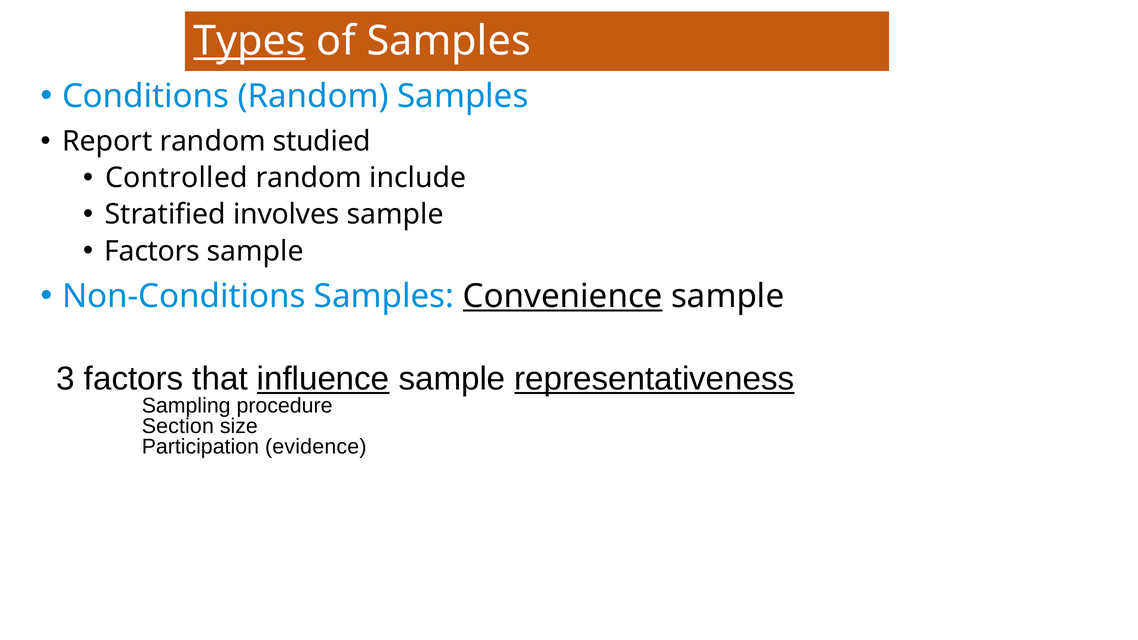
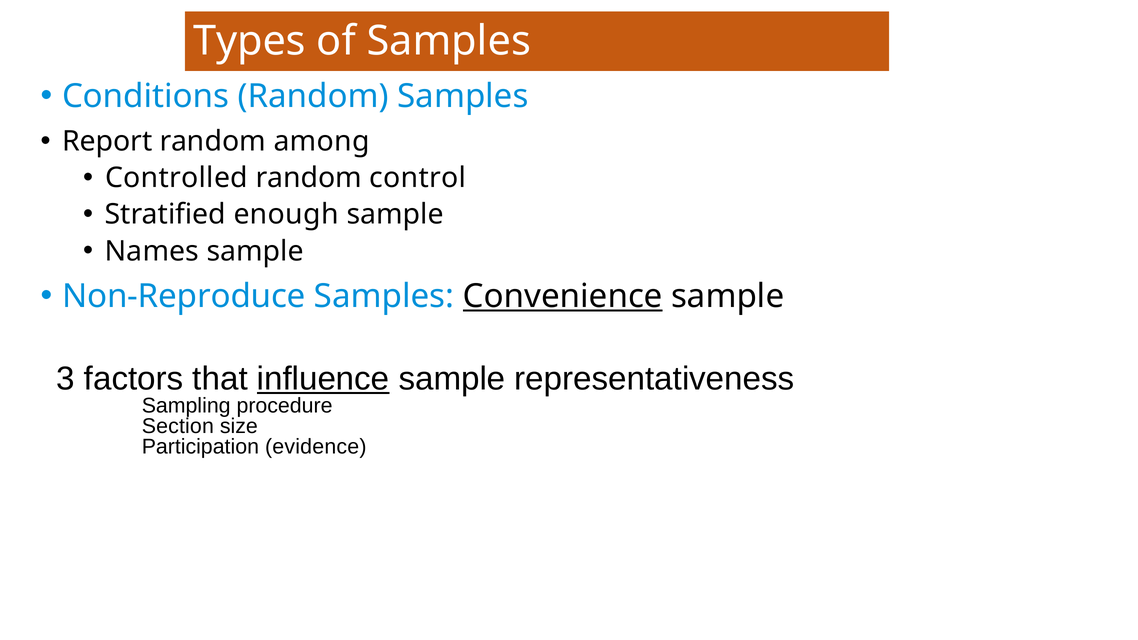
Types underline: present -> none
studied: studied -> among
include: include -> control
involves: involves -> enough
Factors at (152, 251): Factors -> Names
Non-Conditions: Non-Conditions -> Non-Reproduce
representativeness underline: present -> none
